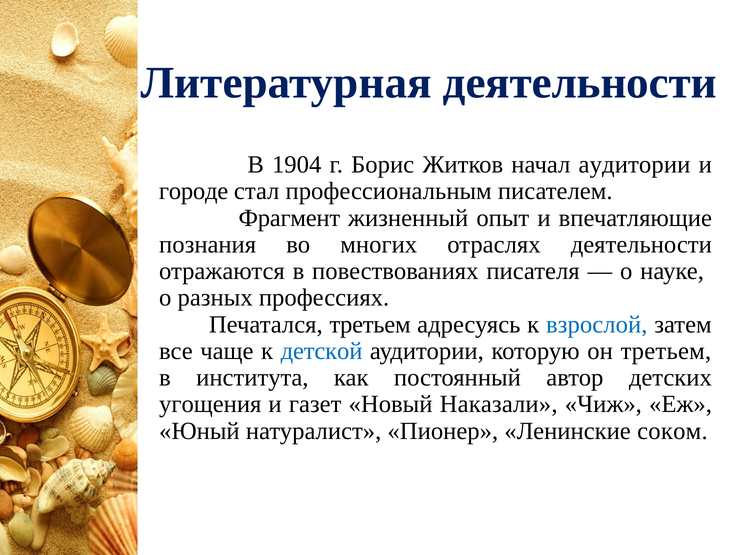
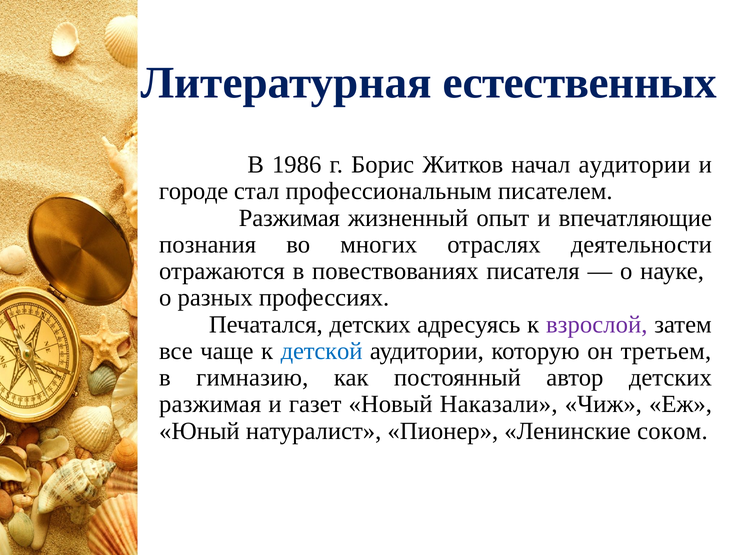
Литературная деятельности: деятельности -> естественных
1904: 1904 -> 1986
Фрагмент at (289, 218): Фрагмент -> Разжимая
Печатался третьем: третьем -> детских
взрослой colour: blue -> purple
института: института -> гимназию
угощения at (210, 404): угощения -> разжимая
